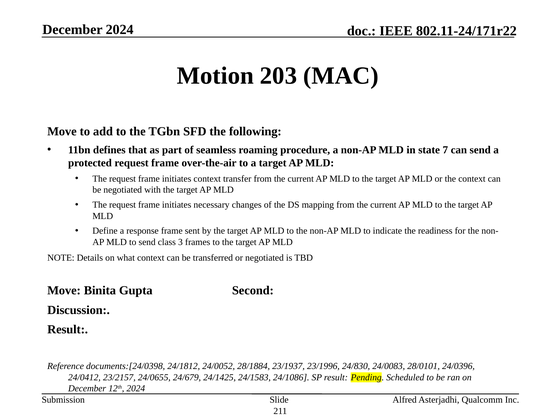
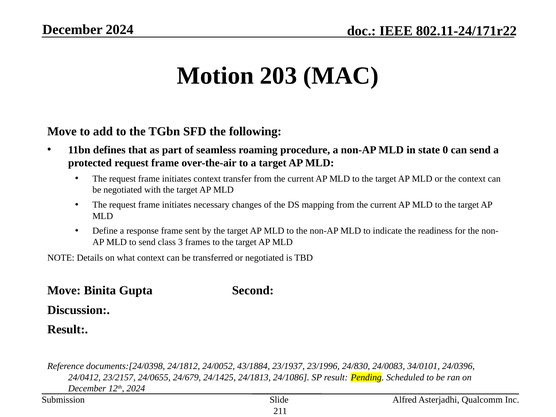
7: 7 -> 0
28/1884: 28/1884 -> 43/1884
28/0101: 28/0101 -> 34/0101
24/1583: 24/1583 -> 24/1813
